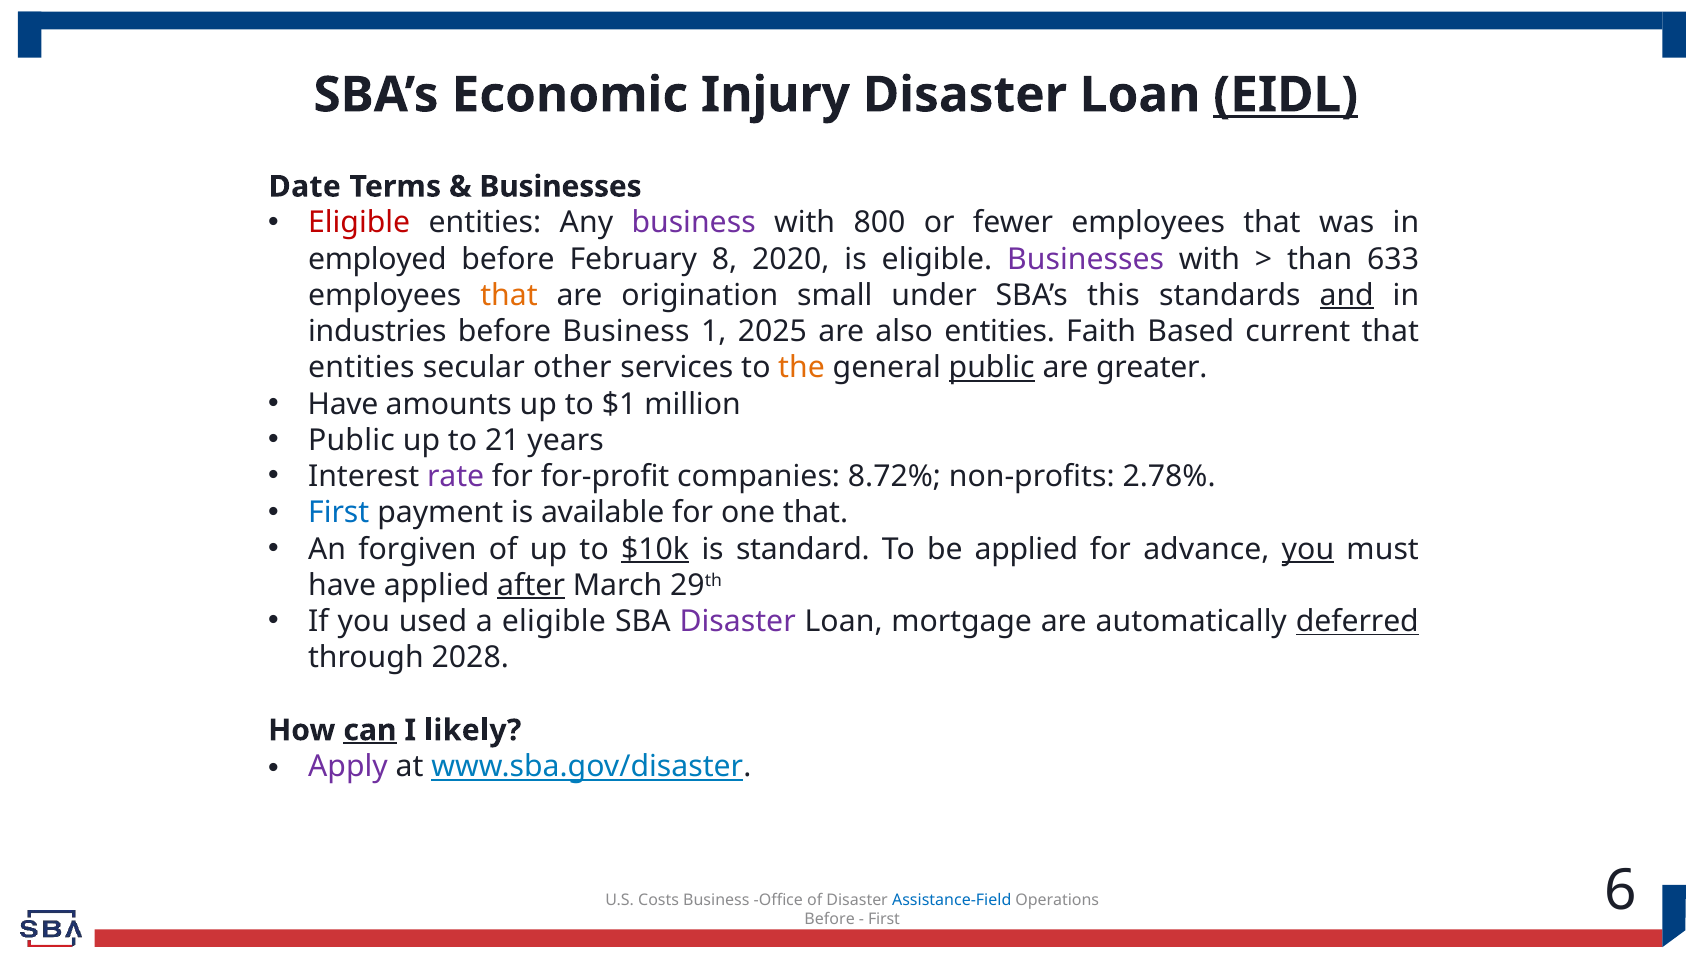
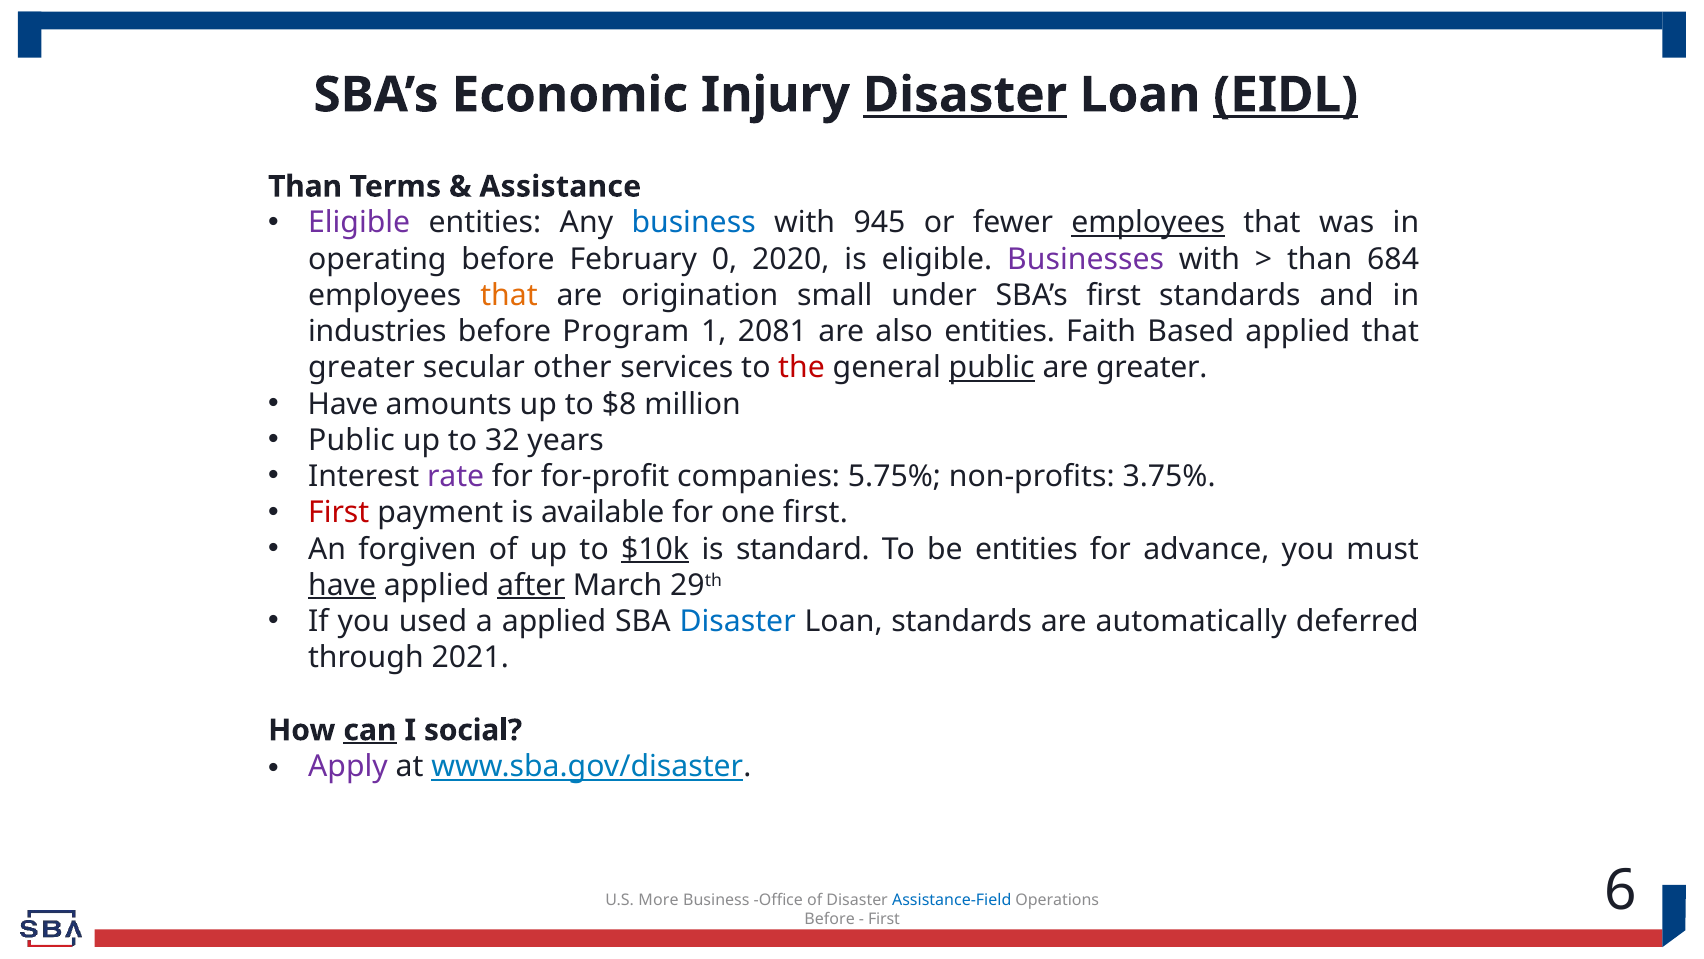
Disaster at (965, 95) underline: none -> present
Date at (305, 187): Date -> Than
Businesses at (561, 187): Businesses -> Assistance
Eligible at (359, 223) colour: red -> purple
business at (694, 223) colour: purple -> blue
800: 800 -> 945
employees at (1148, 223) underline: none -> present
employed: employed -> operating
8: 8 -> 0
633: 633 -> 684
SBA’s this: this -> first
and underline: present -> none
before Business: Business -> Program
2025: 2025 -> 2081
Based current: current -> applied
entities at (361, 368): entities -> greater
the colour: orange -> red
$1: $1 -> $8
21: 21 -> 32
8.72%: 8.72% -> 5.75%
2.78%: 2.78% -> 3.75%
First at (339, 513) colour: blue -> red
one that: that -> first
be applied: applied -> entities
you at (1308, 549) underline: present -> none
have at (342, 585) underline: none -> present
a eligible: eligible -> applied
Disaster at (738, 621) colour: purple -> blue
Loan mortgage: mortgage -> standards
deferred underline: present -> none
2028: 2028 -> 2021
likely: likely -> social
Costs: Costs -> More
